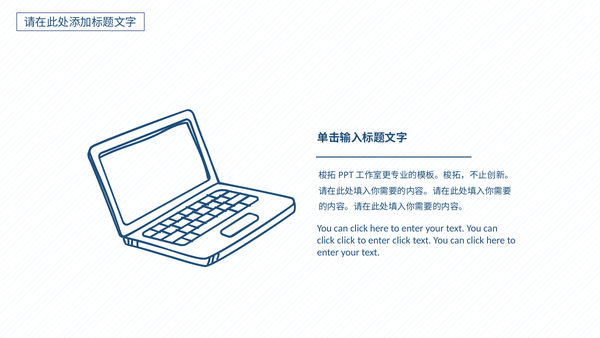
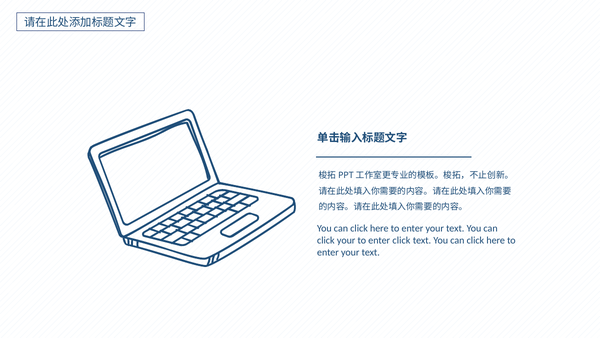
click click: click -> your
